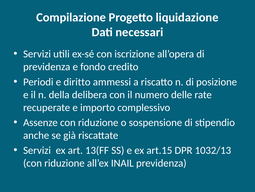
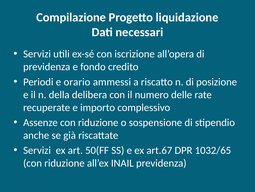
diritto: diritto -> orario
13(FF: 13(FF -> 50(FF
art.15: art.15 -> art.67
1032/13: 1032/13 -> 1032/65
